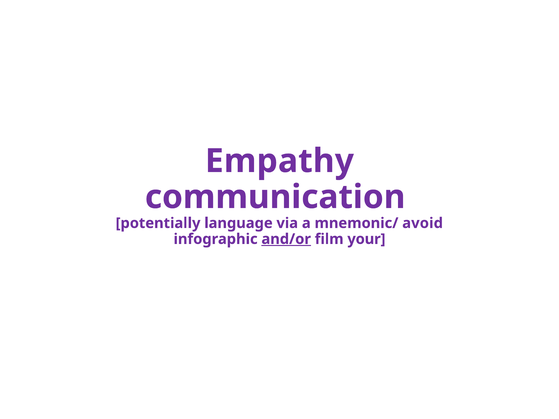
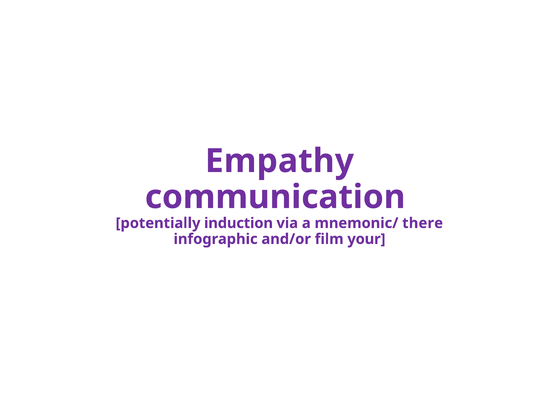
language: language -> induction
avoid: avoid -> there
and/or underline: present -> none
